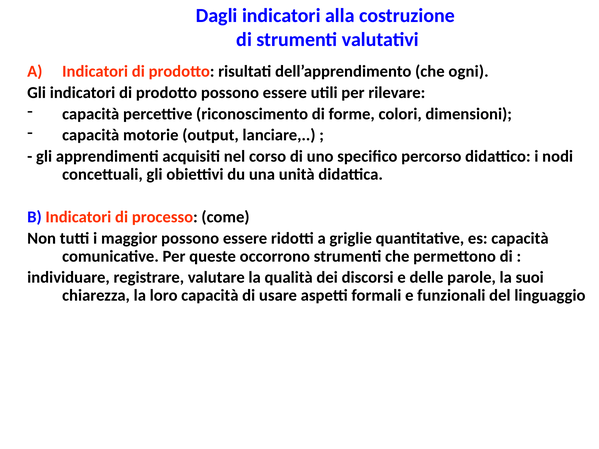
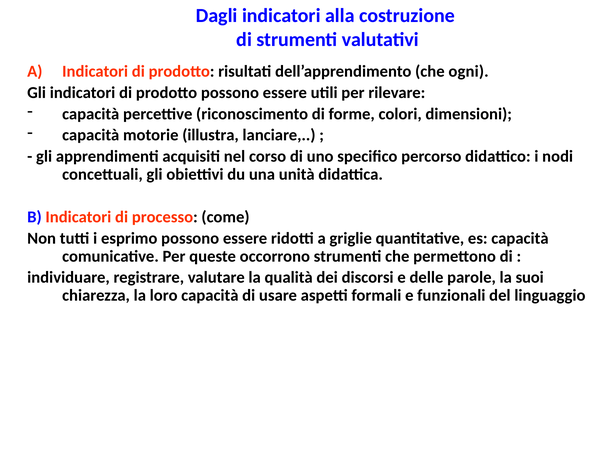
output: output -> illustra
maggior: maggior -> esprimo
